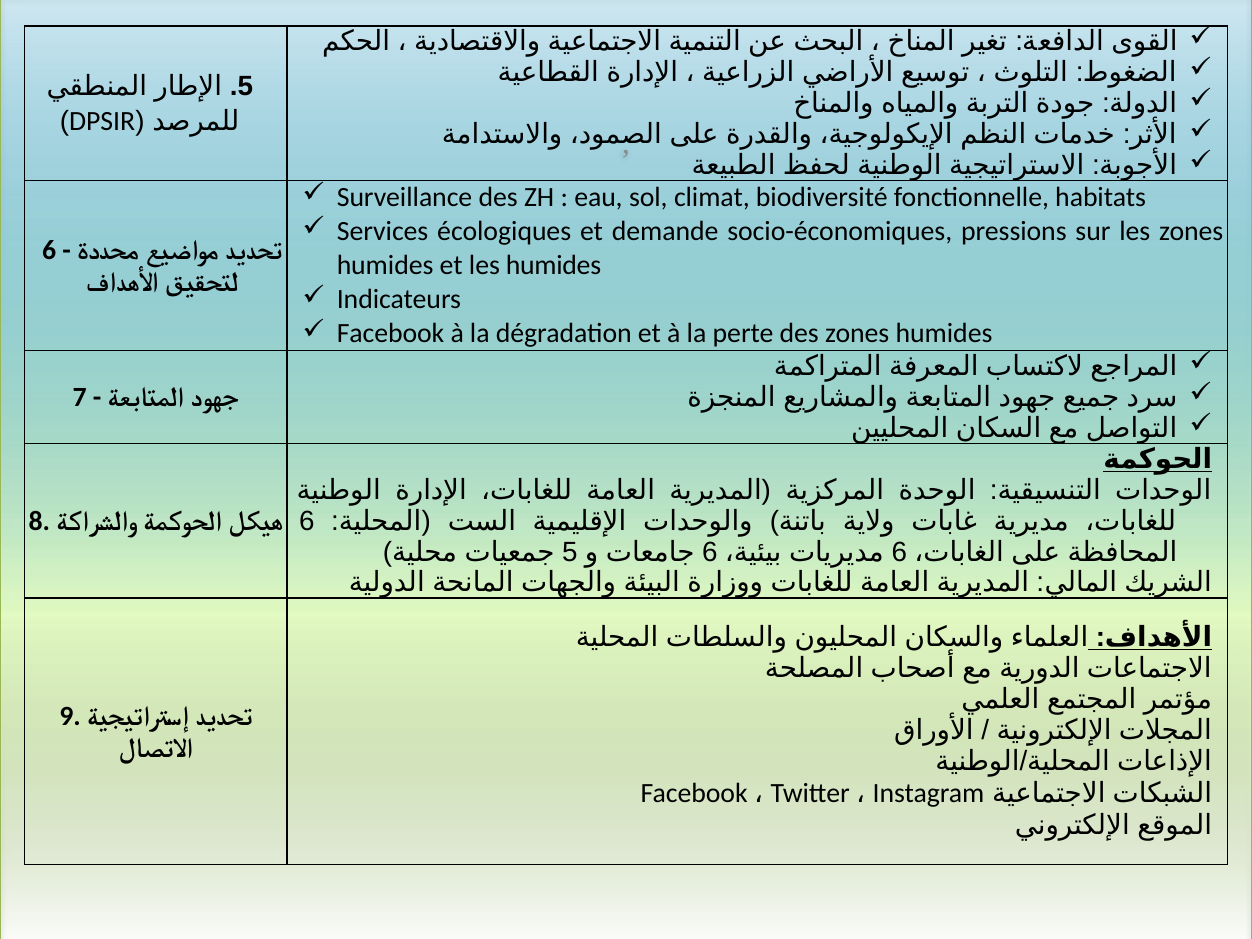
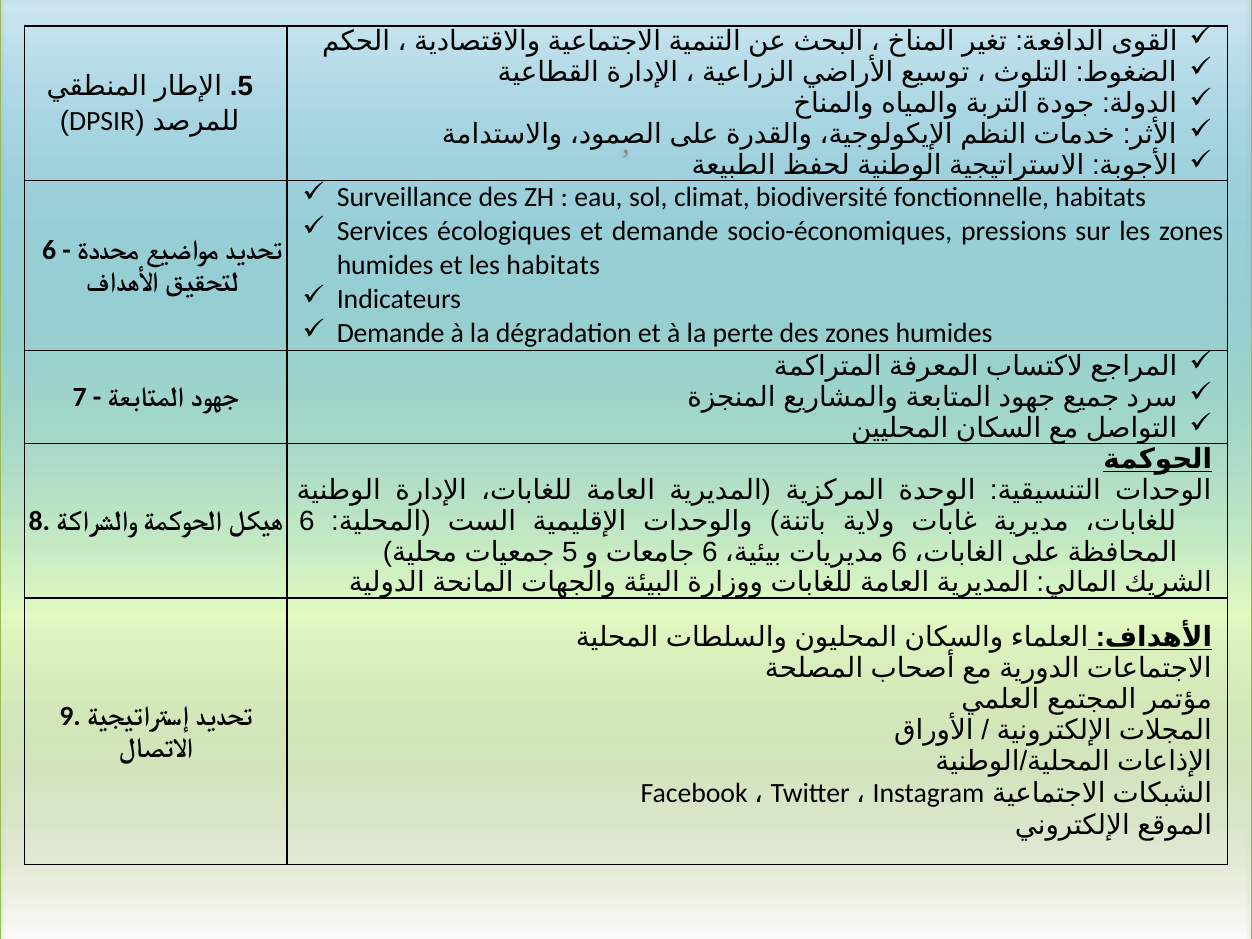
les humides: humides -> habitats
Facebook at (391, 334): Facebook -> Demande
